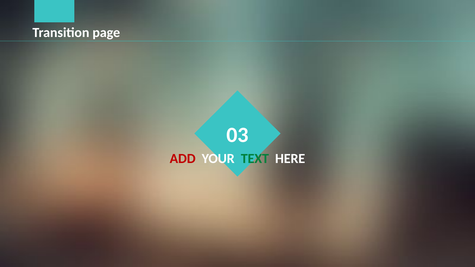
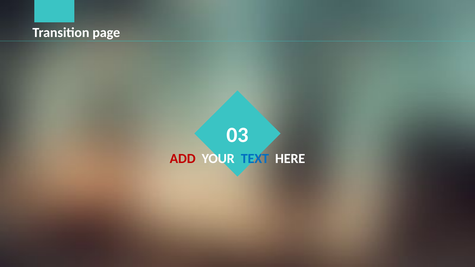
TEXT colour: green -> blue
